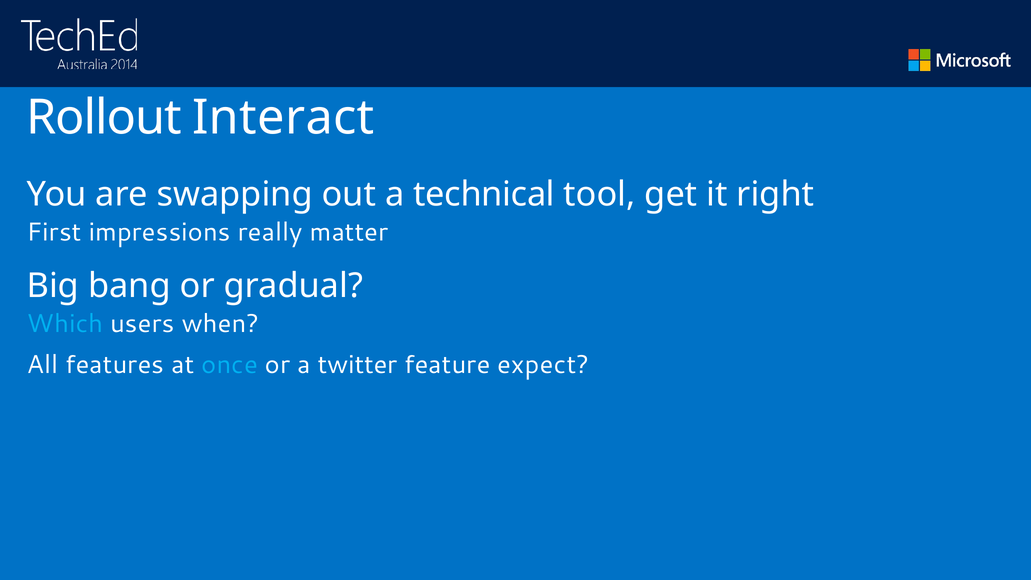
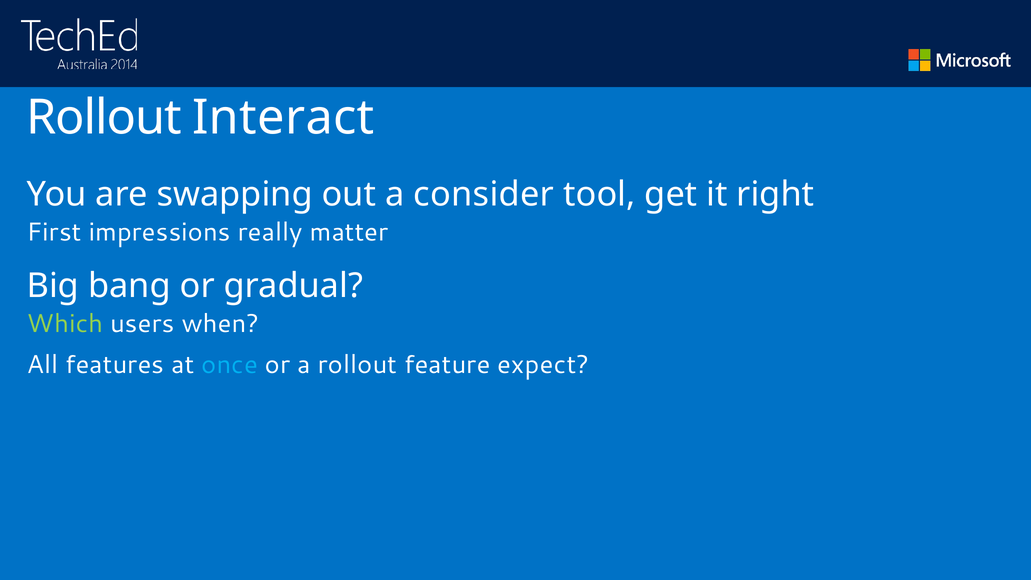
technical: technical -> consider
Which colour: light blue -> light green
a twitter: twitter -> rollout
